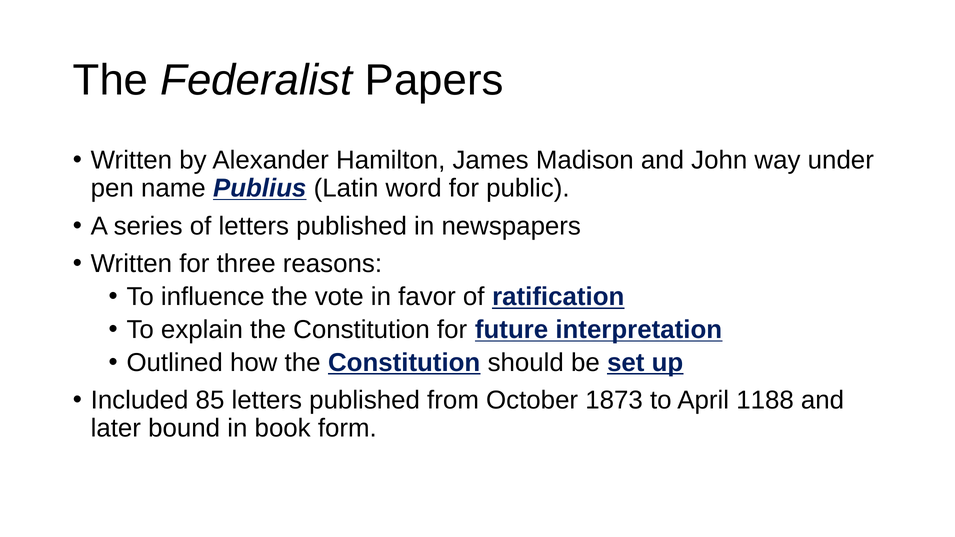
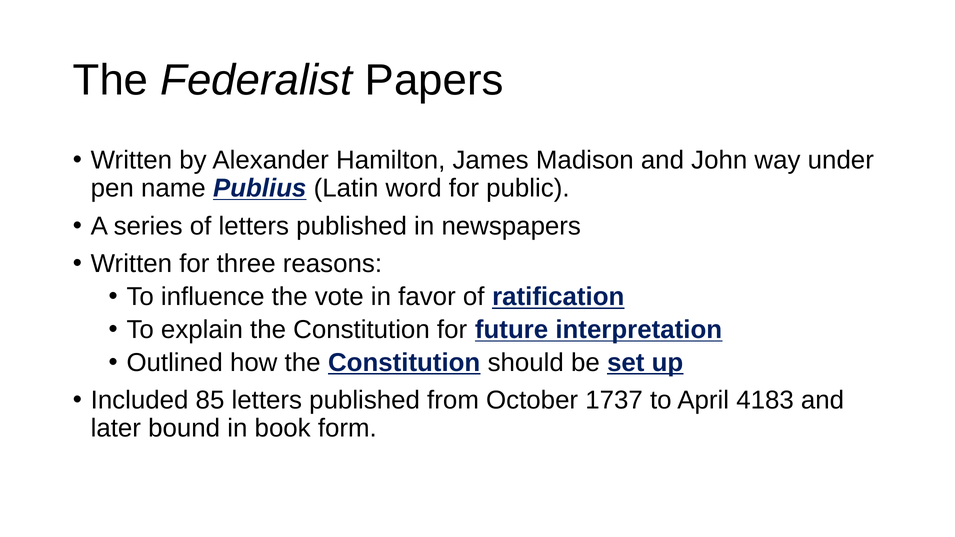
1873: 1873 -> 1737
1188: 1188 -> 4183
